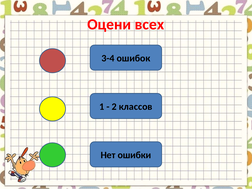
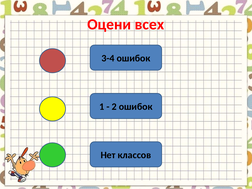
2 классов: классов -> ошибок
ошибки: ошибки -> классов
